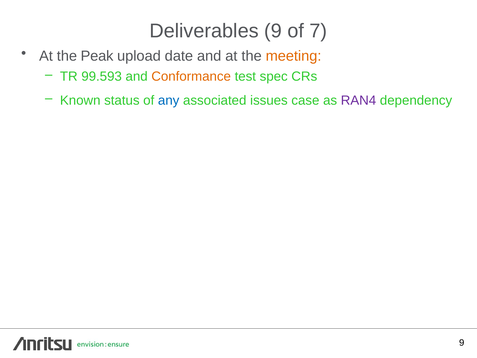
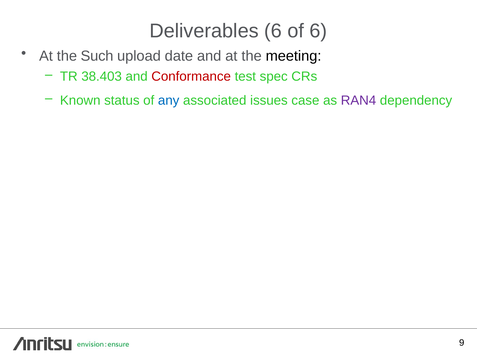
Deliverables 9: 9 -> 6
of 7: 7 -> 6
Peak: Peak -> Such
meeting colour: orange -> black
99.593: 99.593 -> 38.403
Conformance colour: orange -> red
